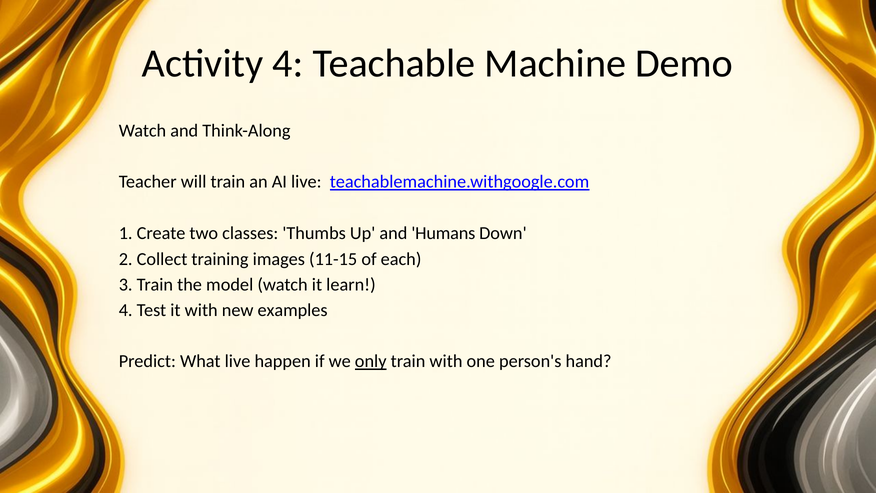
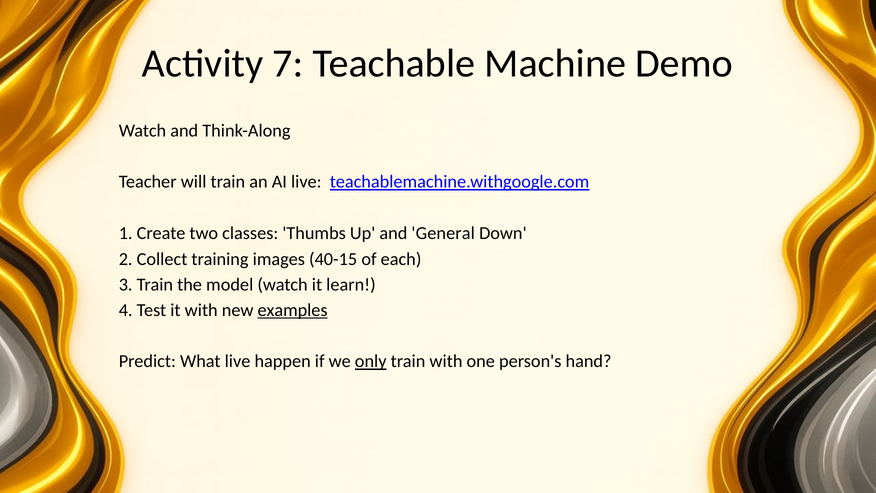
Activity 4: 4 -> 7
Humans: Humans -> General
11-15: 11-15 -> 40-15
examples underline: none -> present
